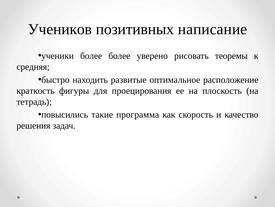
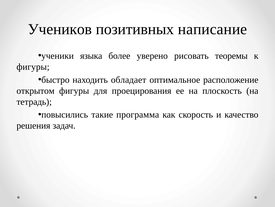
ученики более: более -> языка
средняя at (33, 67): средняя -> фигуры
развитые: развитые -> обладает
краткость: краткость -> открытом
